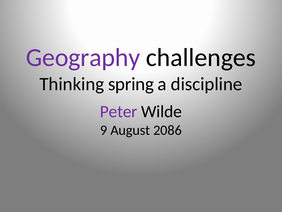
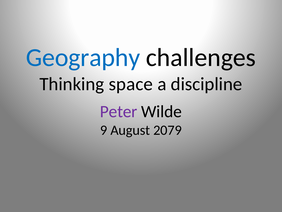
Geography colour: purple -> blue
spring: spring -> space
2086: 2086 -> 2079
